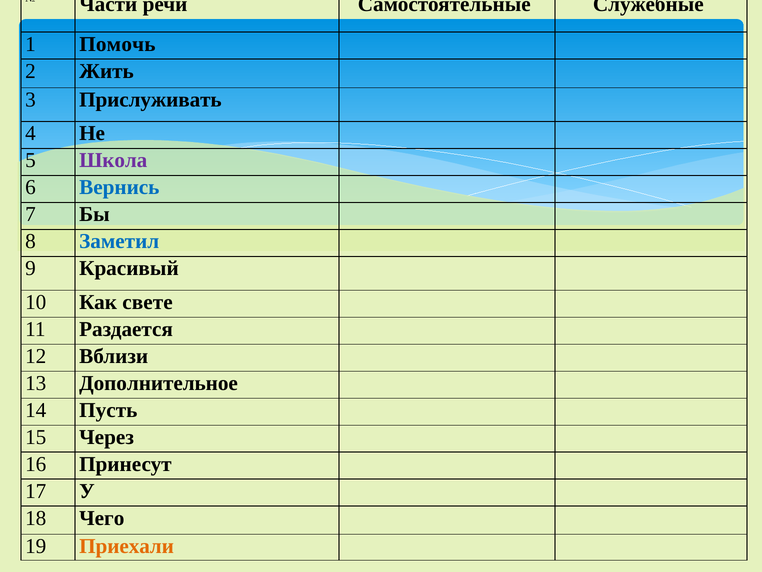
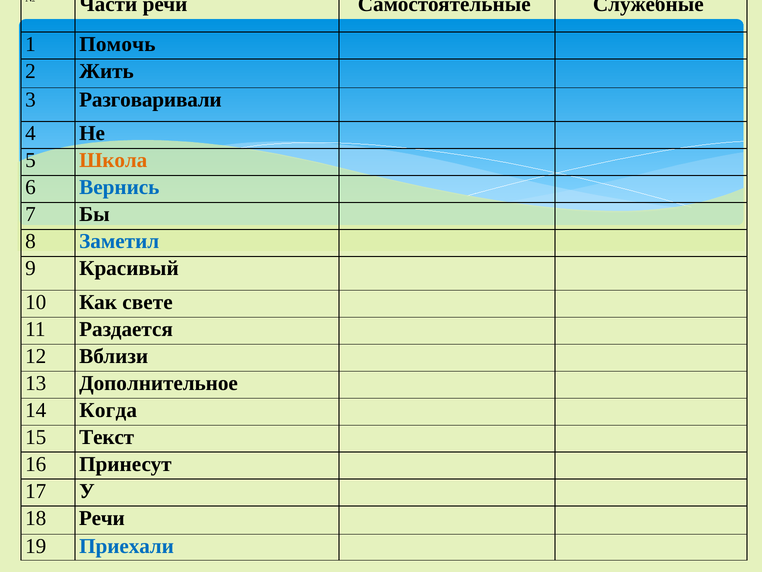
Прислуживать: Прислуживать -> Разговаривали
Школа colour: purple -> orange
Пусть: Пусть -> Когда
Через: Через -> Текст
18 Чего: Чего -> Речи
Приехали colour: orange -> blue
